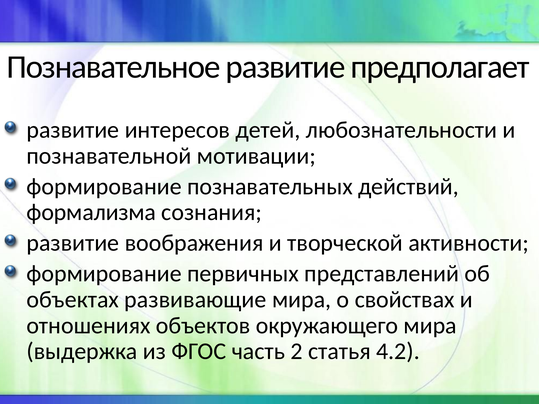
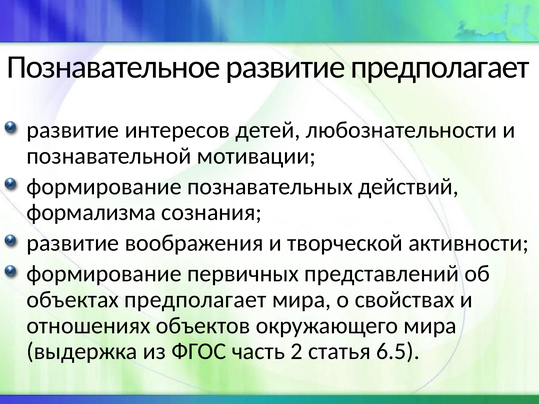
объектах развивающие: развивающие -> предполагает
4.2: 4.2 -> 6.5
